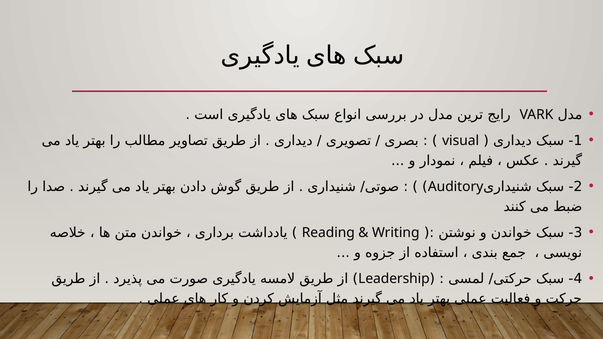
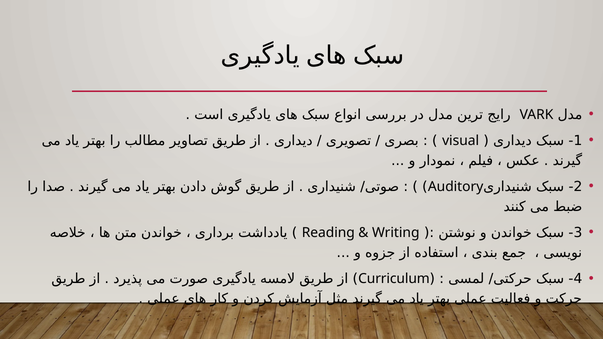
Leadership: Leadership -> Curriculum
